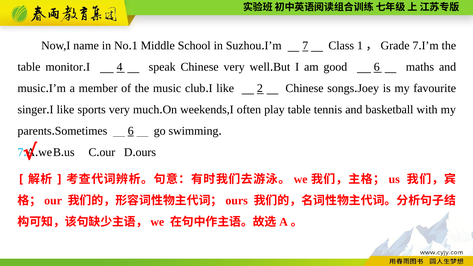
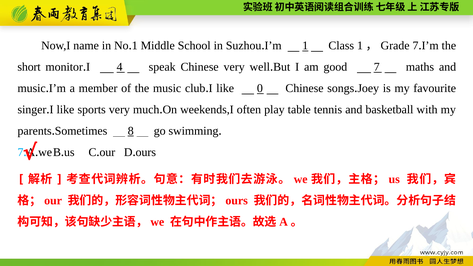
7 at (305, 46): 7 -> 1
table at (29, 67): table -> short
good 6: 6 -> 7
2: 2 -> 0
6 at (131, 131): 6 -> 8
